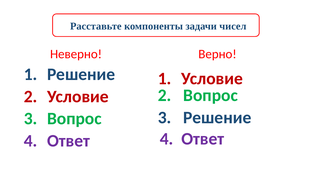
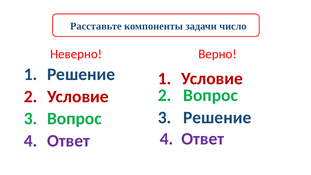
чисел: чисел -> число
